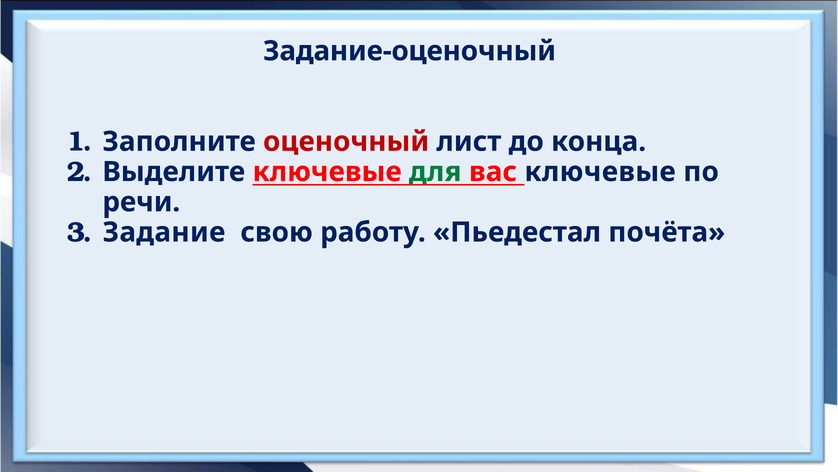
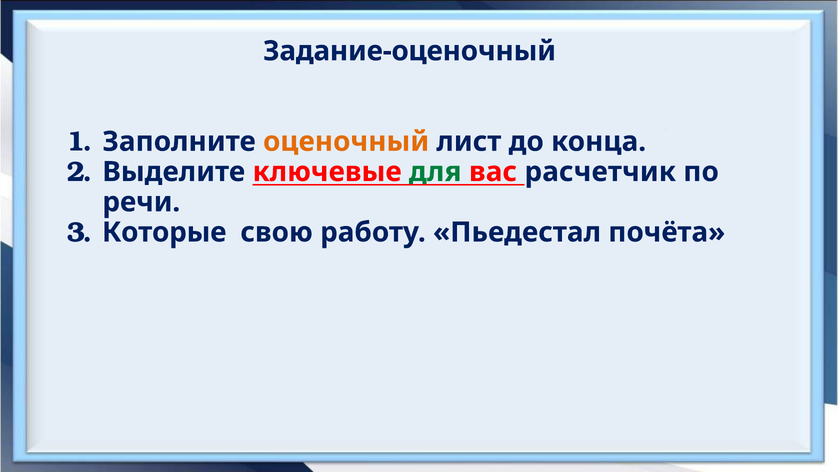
оценочный colour: red -> orange
вас ключевые: ключевые -> расчетчик
Задание: Задание -> Которые
